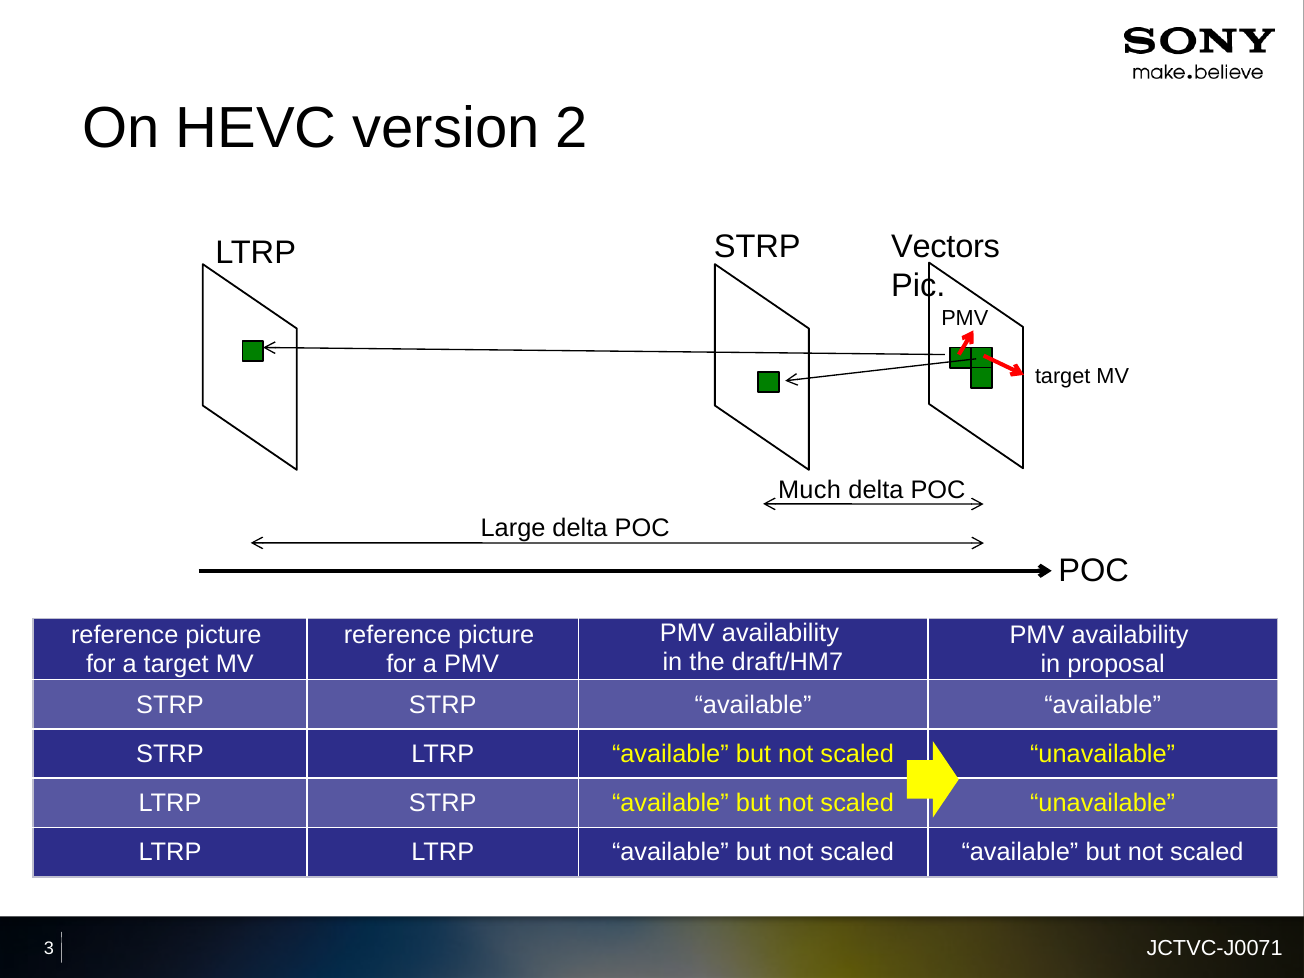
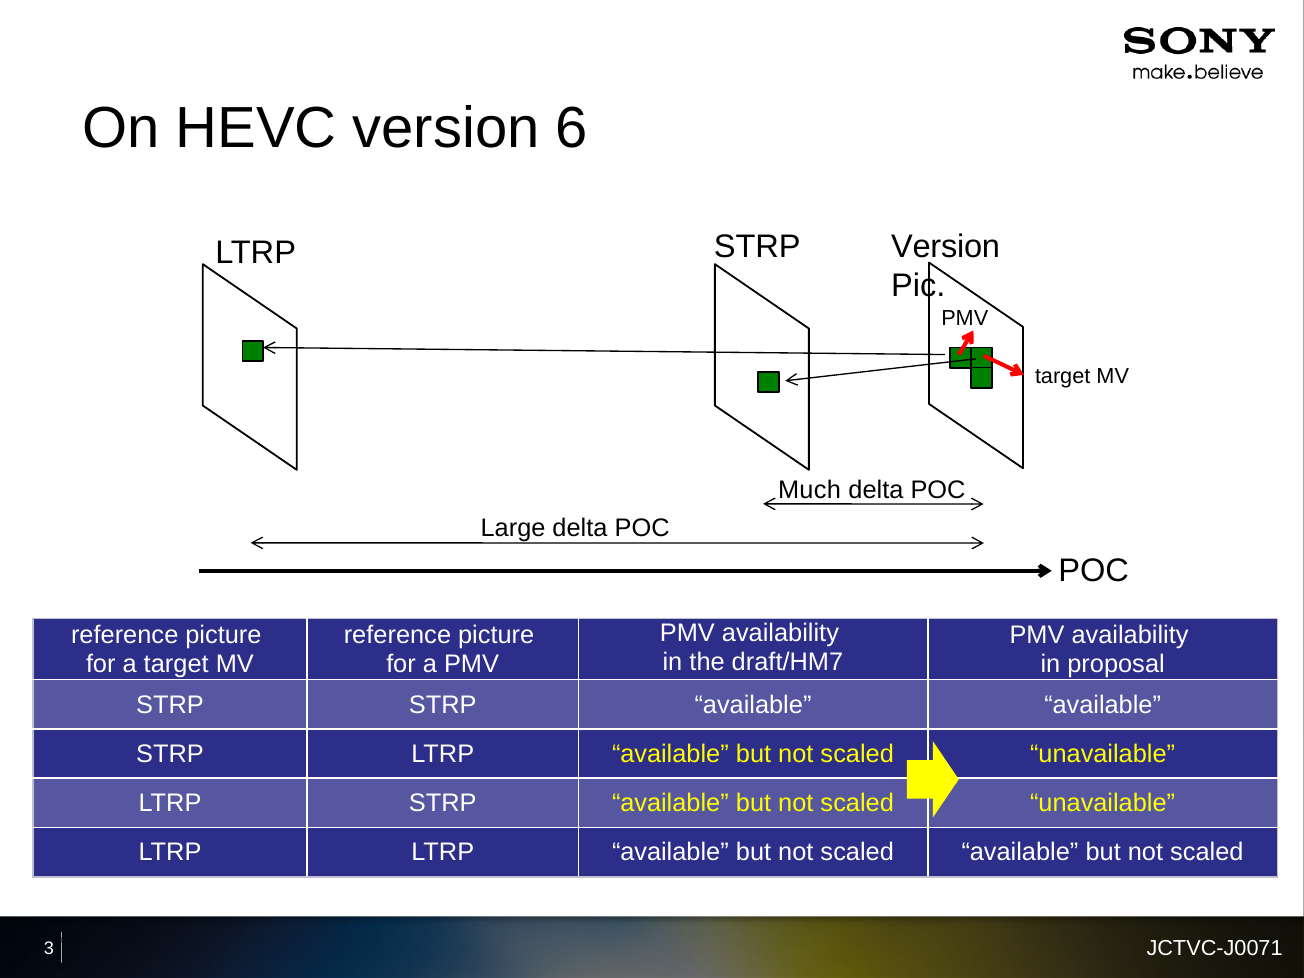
2: 2 -> 6
LTRP Vectors: Vectors -> Version
